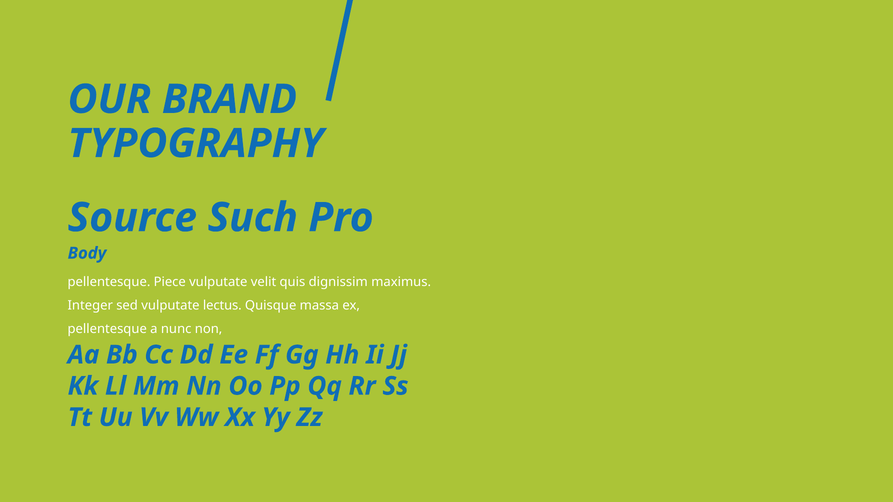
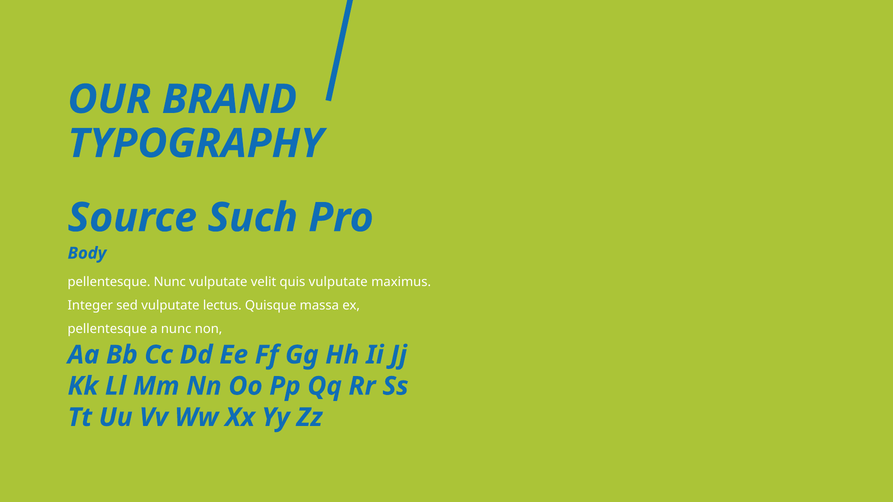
pellentesque Piece: Piece -> Nunc
quis dignissim: dignissim -> vulputate
